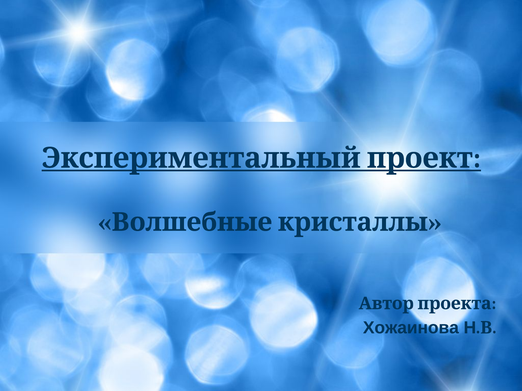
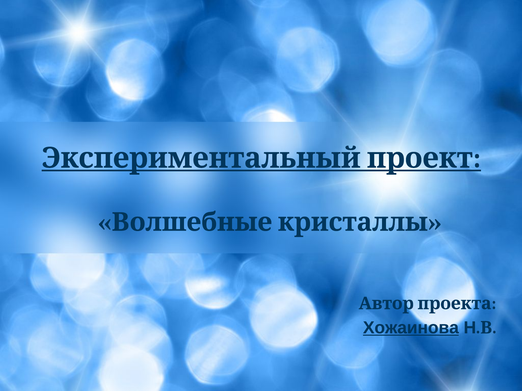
Хожаинова underline: none -> present
